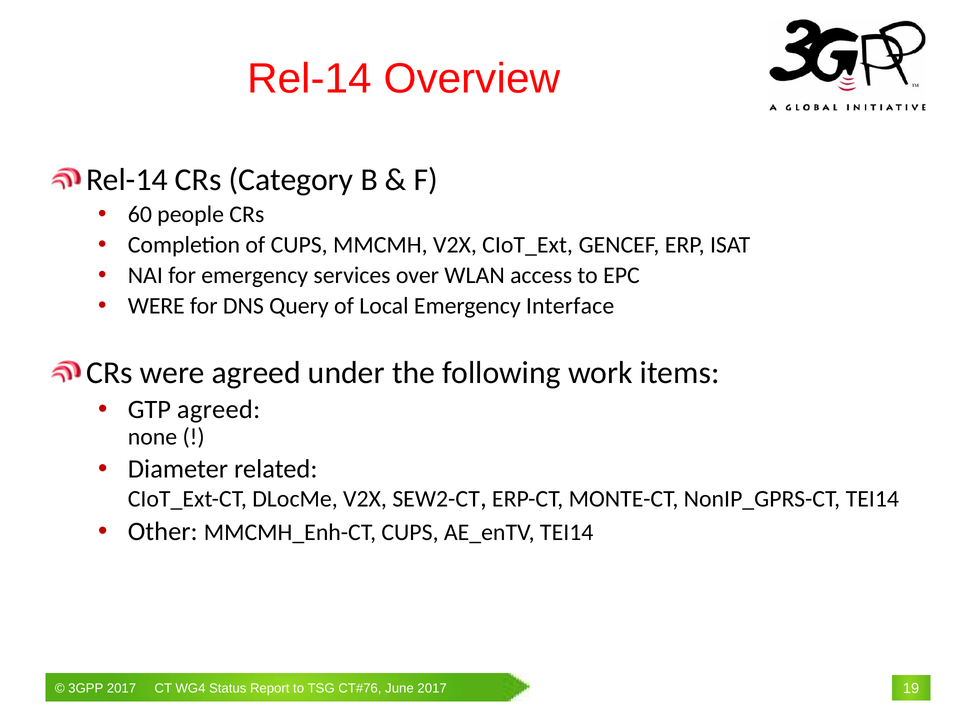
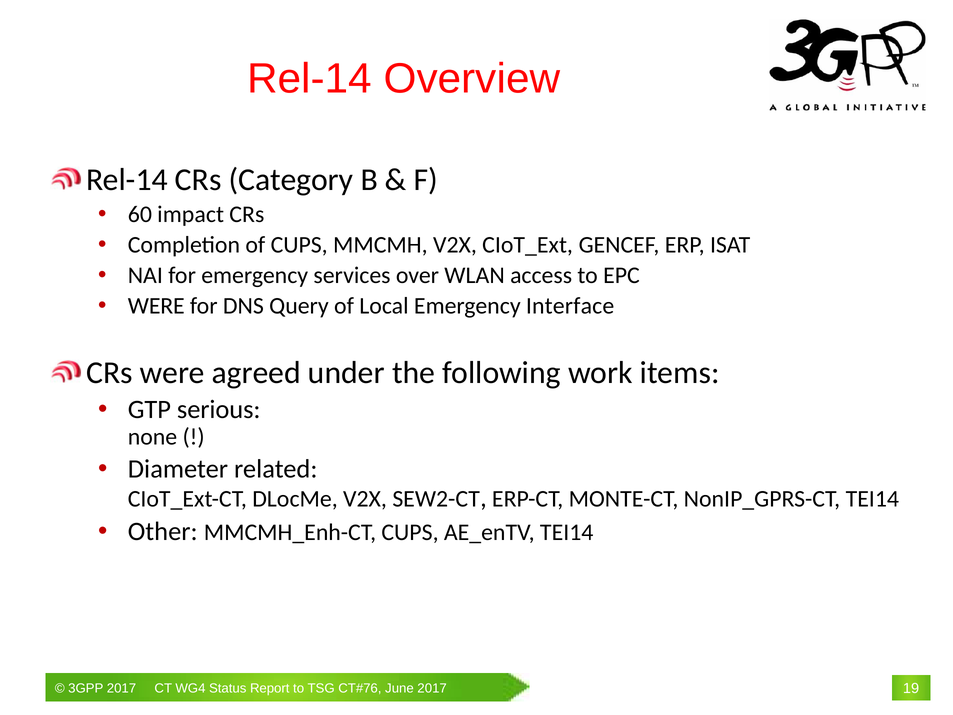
people: people -> impact
GTP agreed: agreed -> serious
